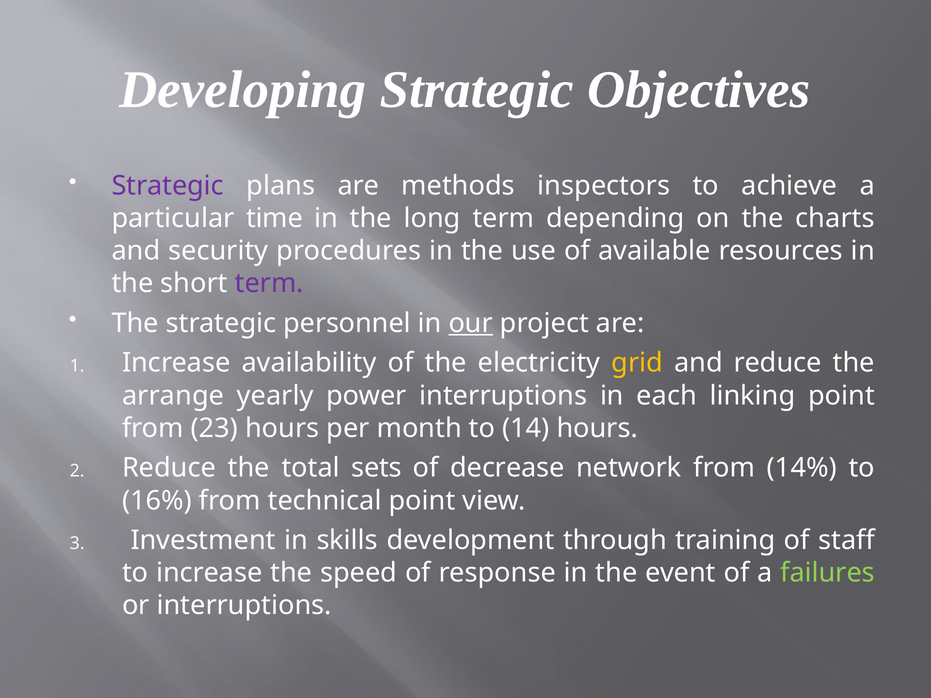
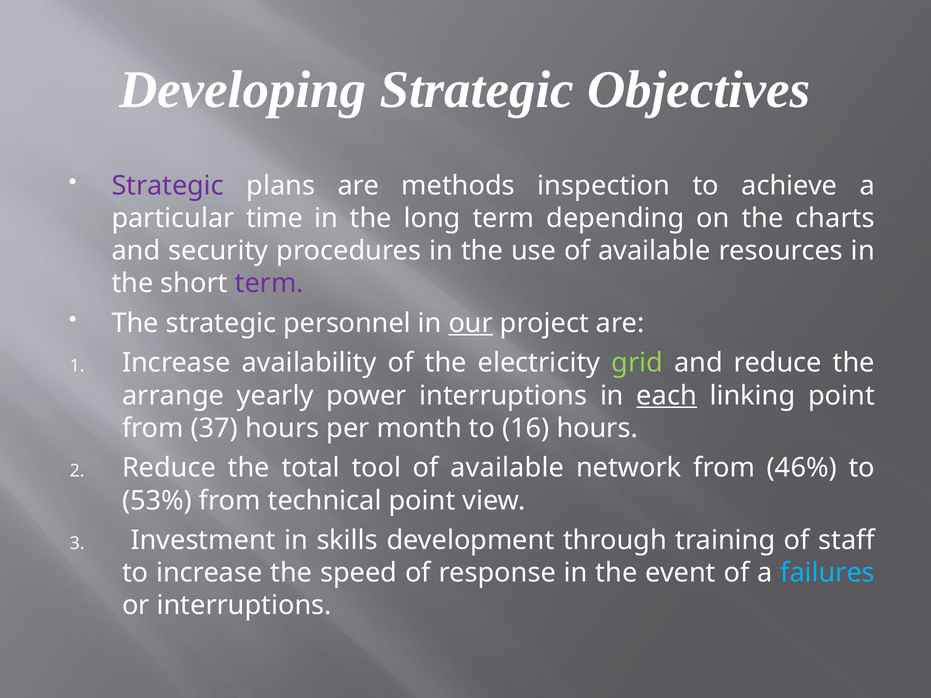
inspectors: inspectors -> inspection
grid colour: yellow -> light green
each underline: none -> present
23: 23 -> 37
14: 14 -> 16
sets: sets -> tool
decrease at (507, 468): decrease -> available
14%: 14% -> 46%
16%: 16% -> 53%
failures colour: light green -> light blue
